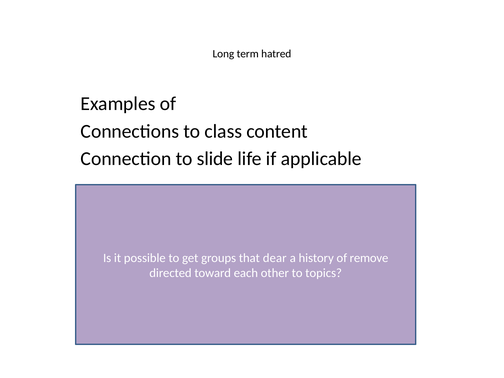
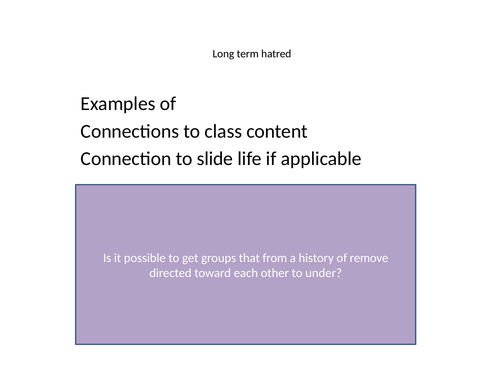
dear: dear -> from
topics: topics -> under
